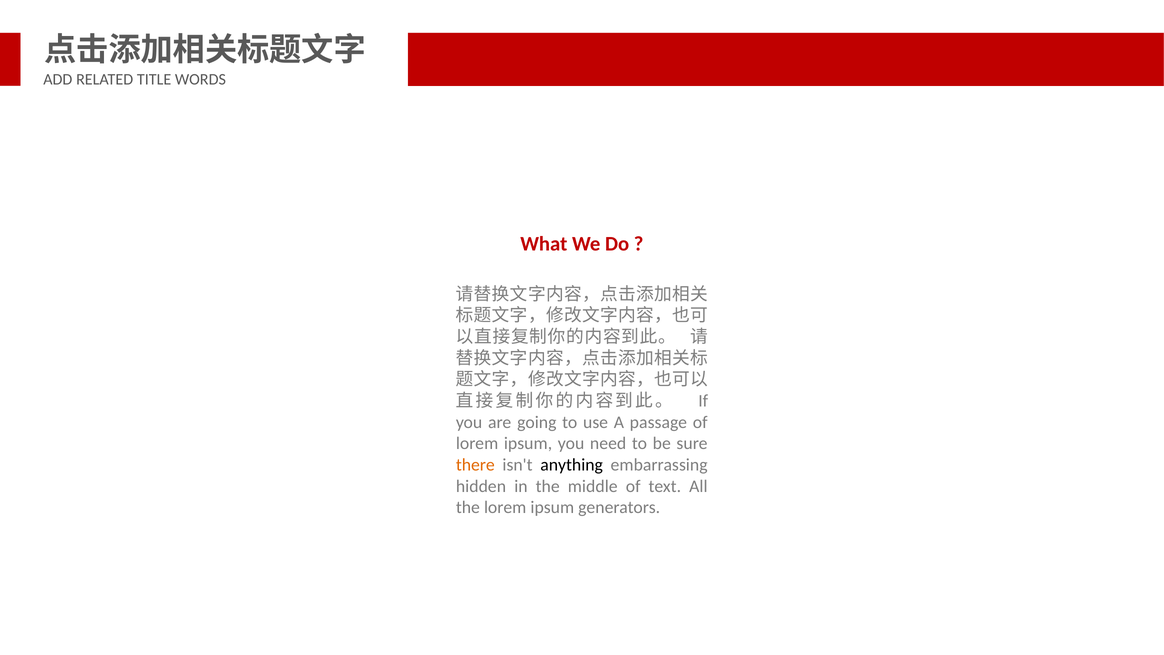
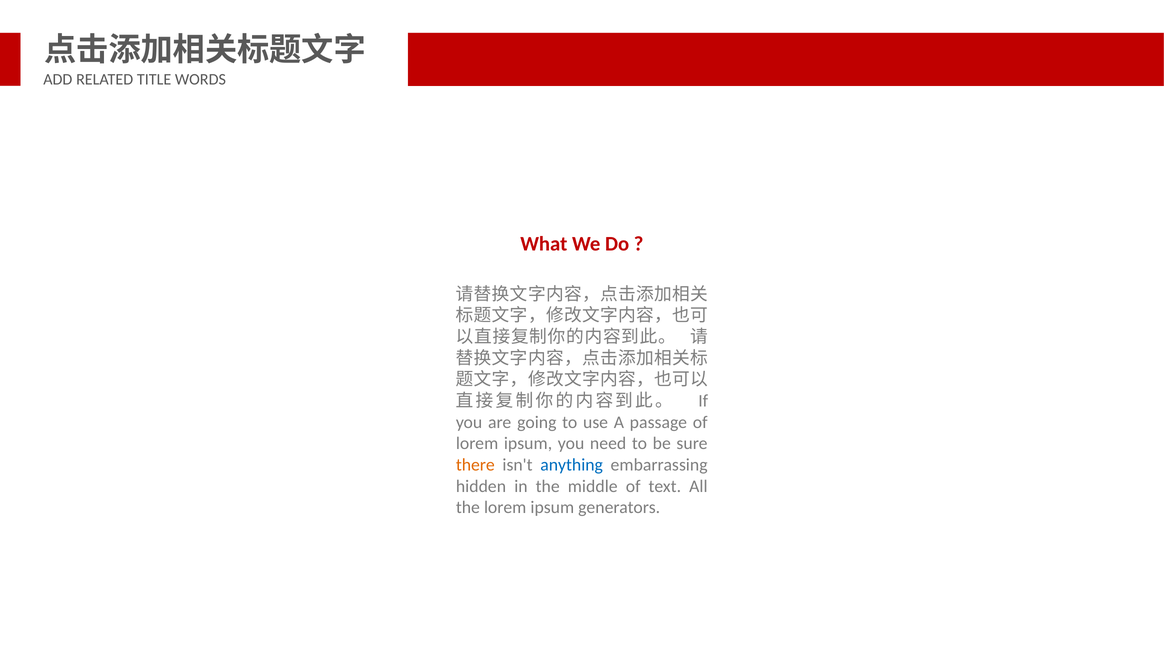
anything colour: black -> blue
